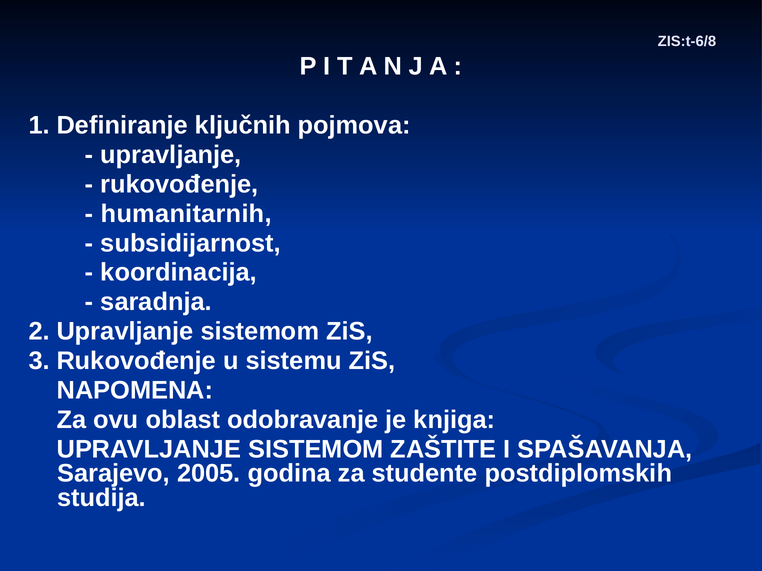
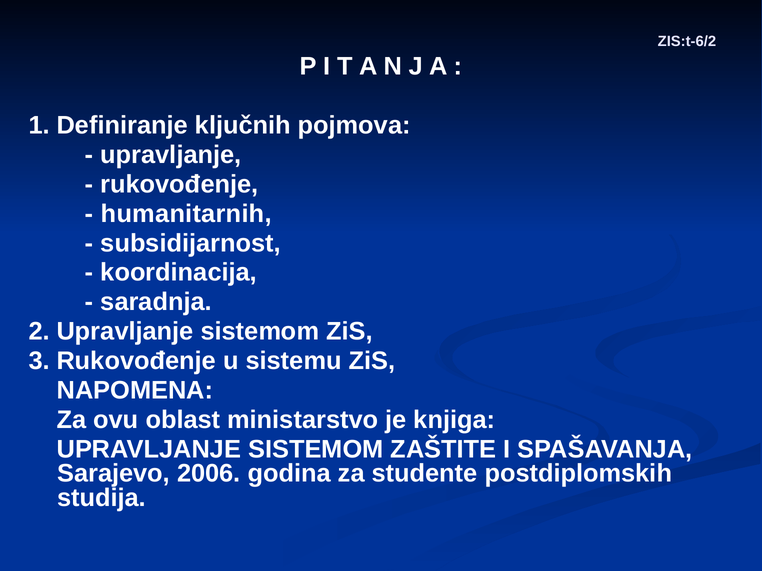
ZIS:t-6/8: ZIS:t-6/8 -> ZIS:t-6/2
odobravanje: odobravanje -> ministarstvo
2005: 2005 -> 2006
